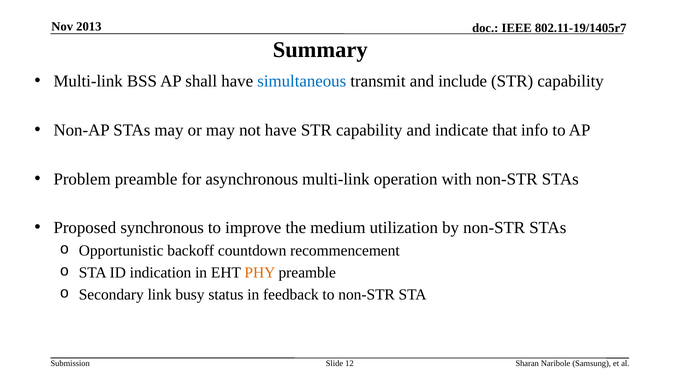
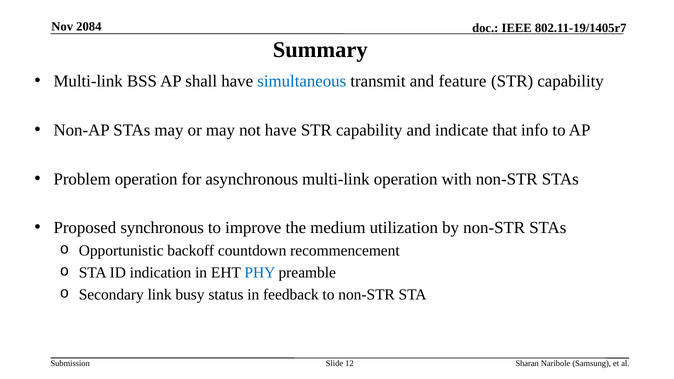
2013: 2013 -> 2084
include: include -> feature
Problem preamble: preamble -> operation
PHY colour: orange -> blue
